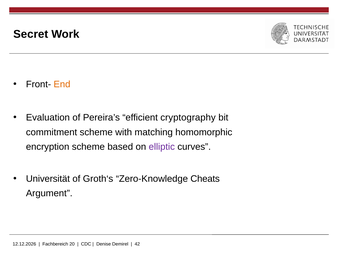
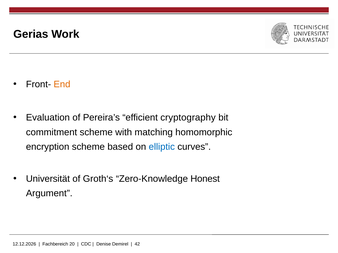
Secret: Secret -> Gerias
elliptic colour: purple -> blue
Cheats: Cheats -> Honest
